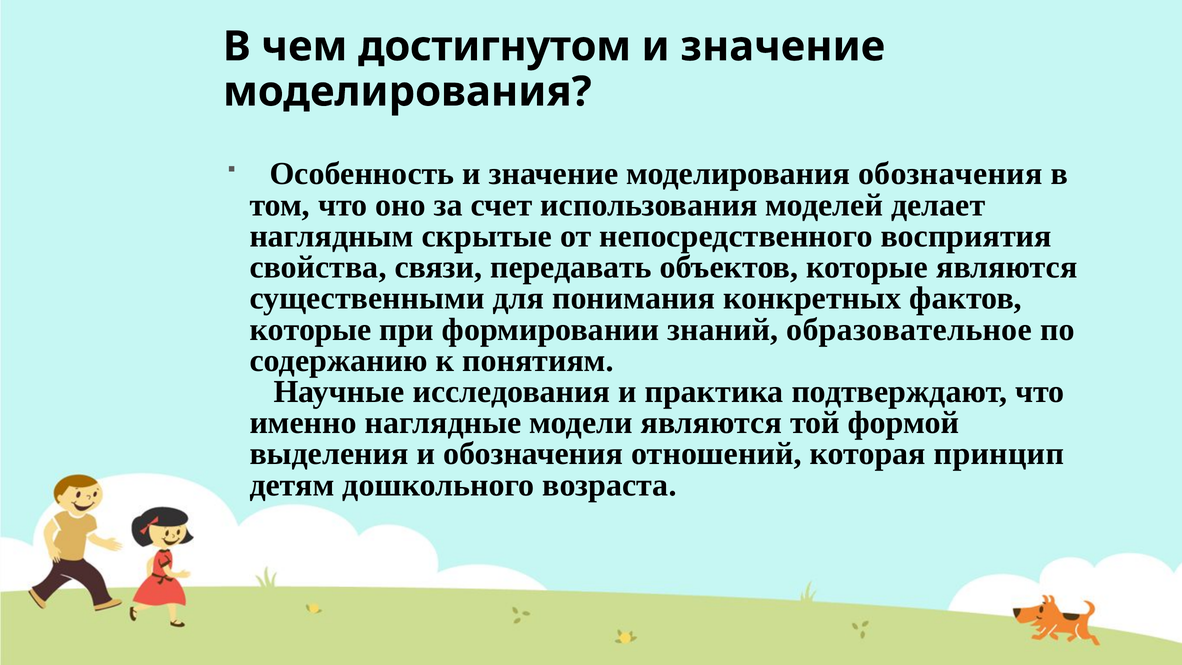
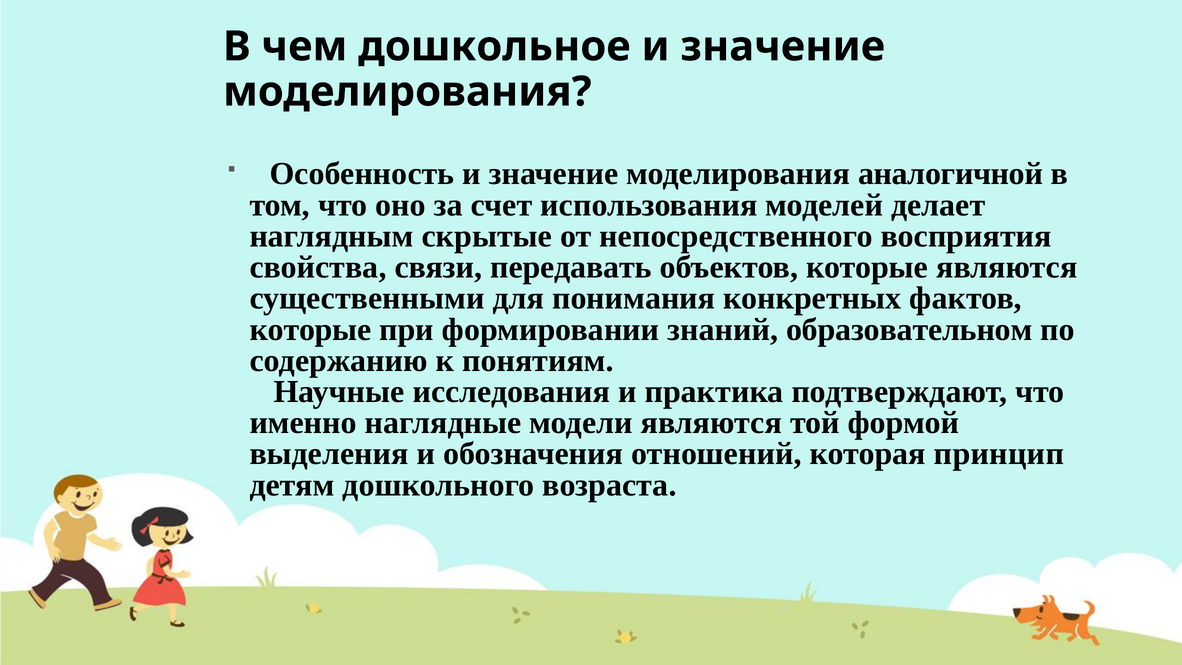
достигнутом: достигнутом -> дошкольное
моделирования обозначения: обозначения -> аналогичной
образовательное: образовательное -> образовательном
